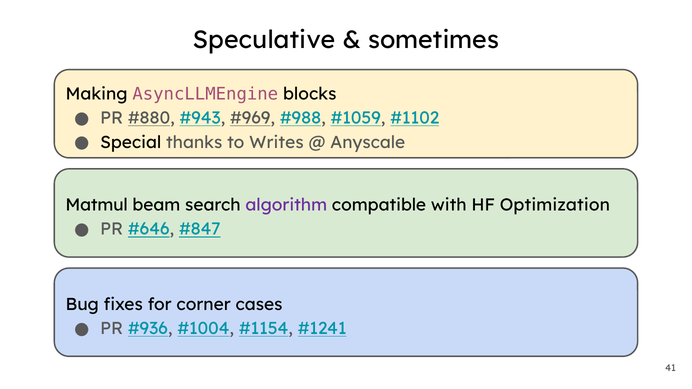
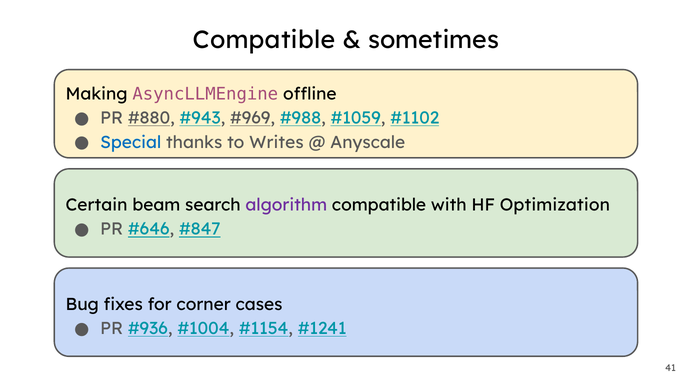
Speculative at (264, 40): Speculative -> Compatible
blocks: blocks -> offline
Special colour: black -> blue
Matmul: Matmul -> Certain
